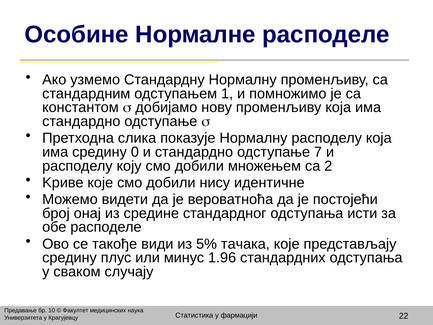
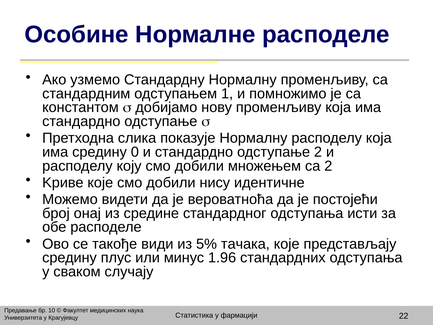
одступање 7: 7 -> 2
